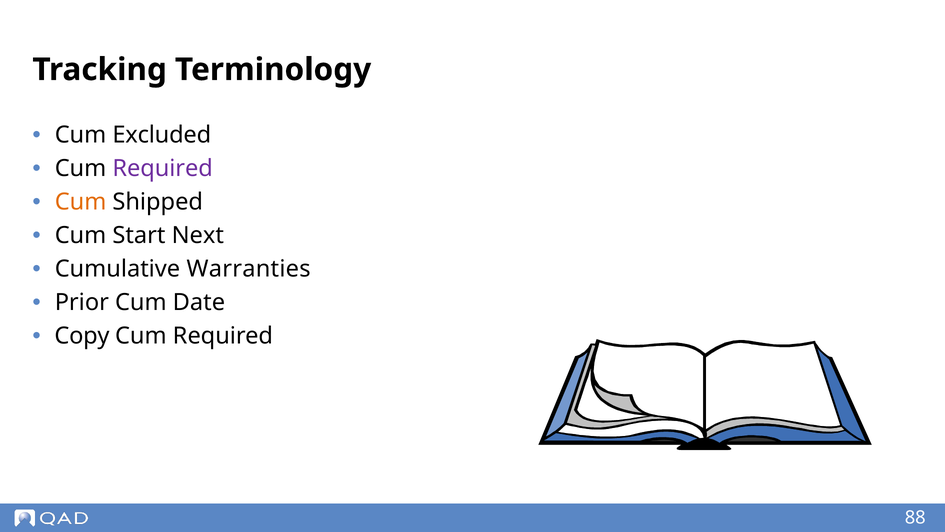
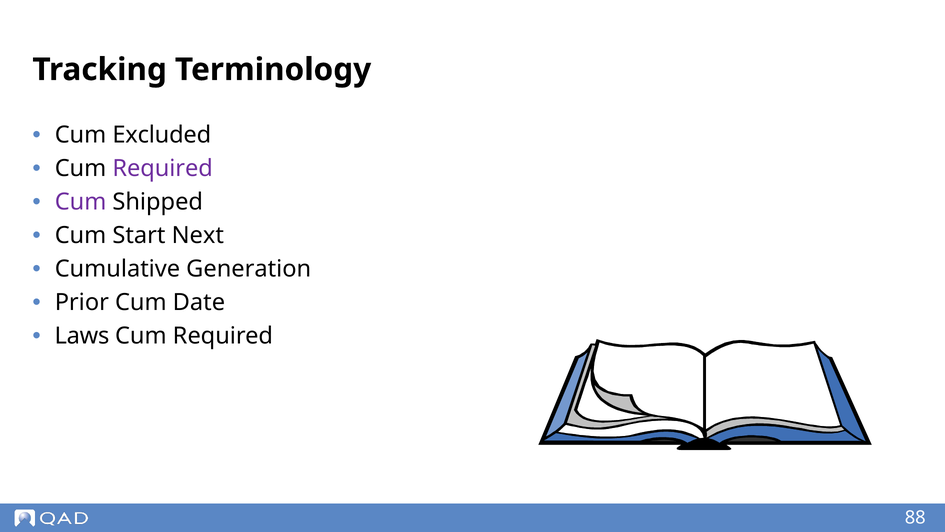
Cum at (81, 202) colour: orange -> purple
Warranties: Warranties -> Generation
Copy: Copy -> Laws
